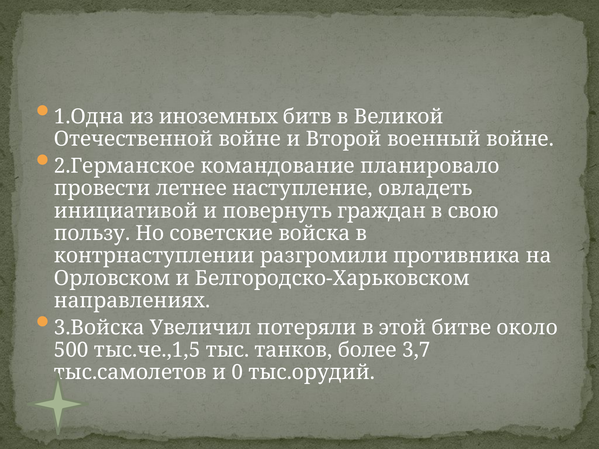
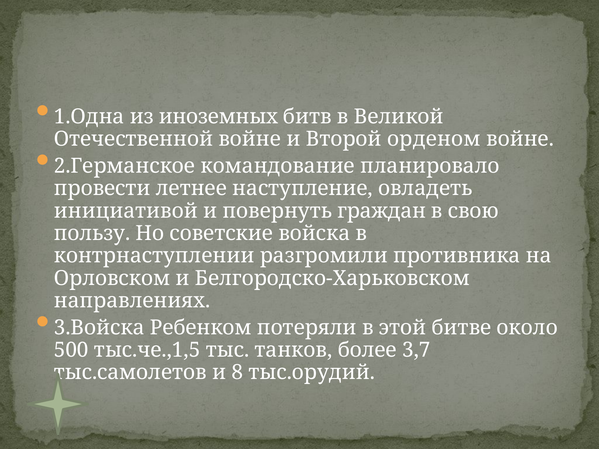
военный: военный -> орденом
Увеличил: Увеличил -> Ребенком
0: 0 -> 8
